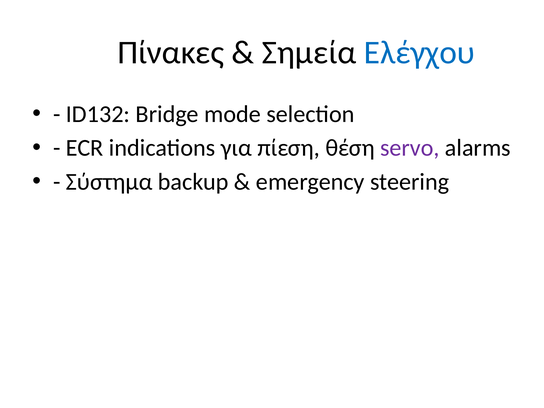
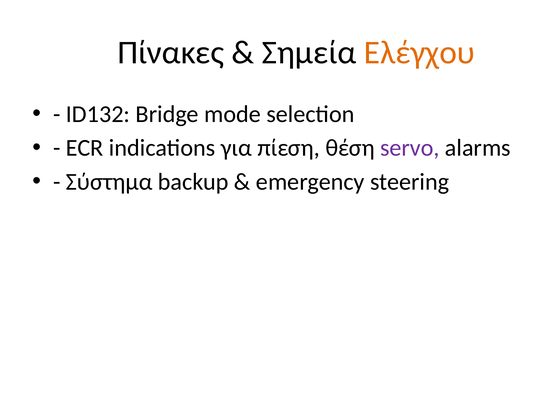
Ελέγχου colour: blue -> orange
